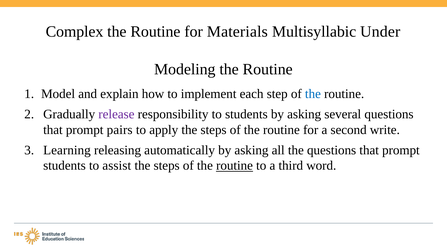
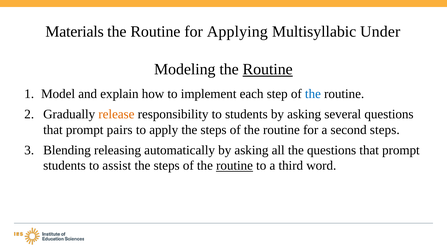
Complex: Complex -> Materials
Materials: Materials -> Applying
Routine at (268, 70) underline: none -> present
release colour: purple -> orange
second write: write -> steps
Learning: Learning -> Blending
